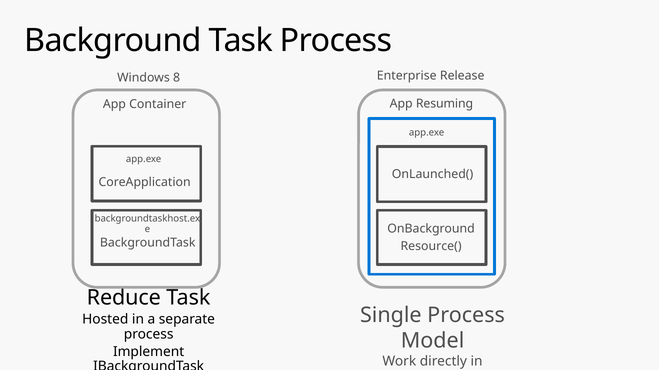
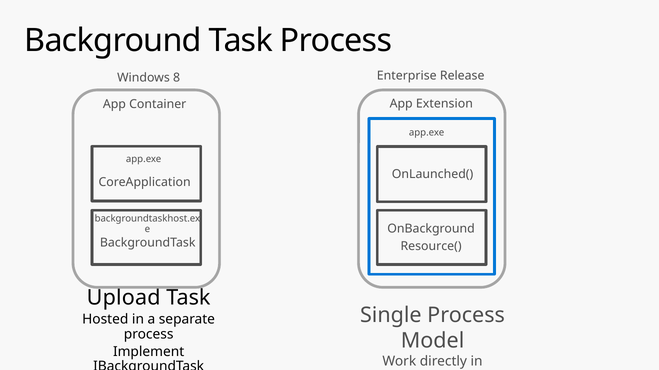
Resuming: Resuming -> Extension
Reduce: Reduce -> Upload
